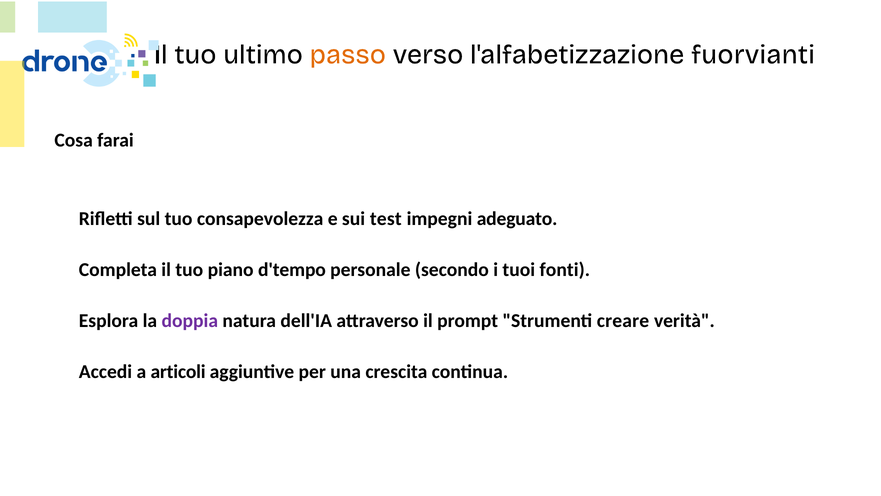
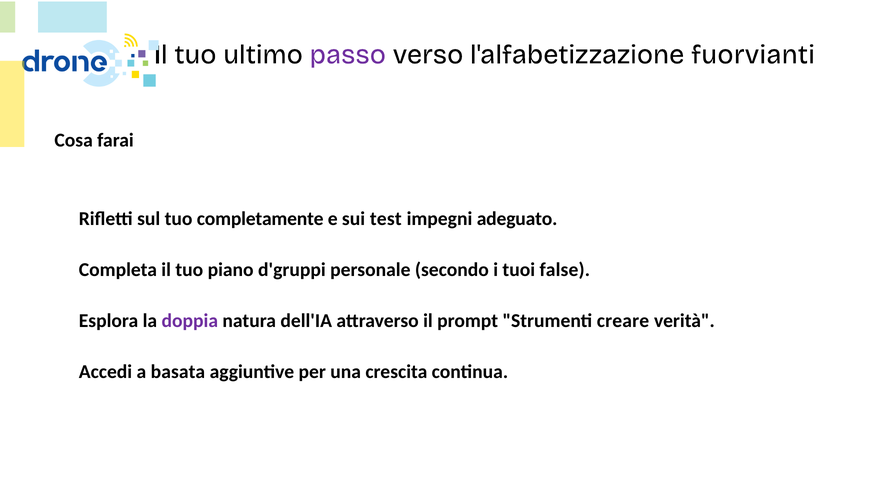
passo colour: orange -> purple
consapevolezza: consapevolezza -> completamente
d'tempo: d'tempo -> d'gruppi
fonti: fonti -> false
articoli: articoli -> basata
